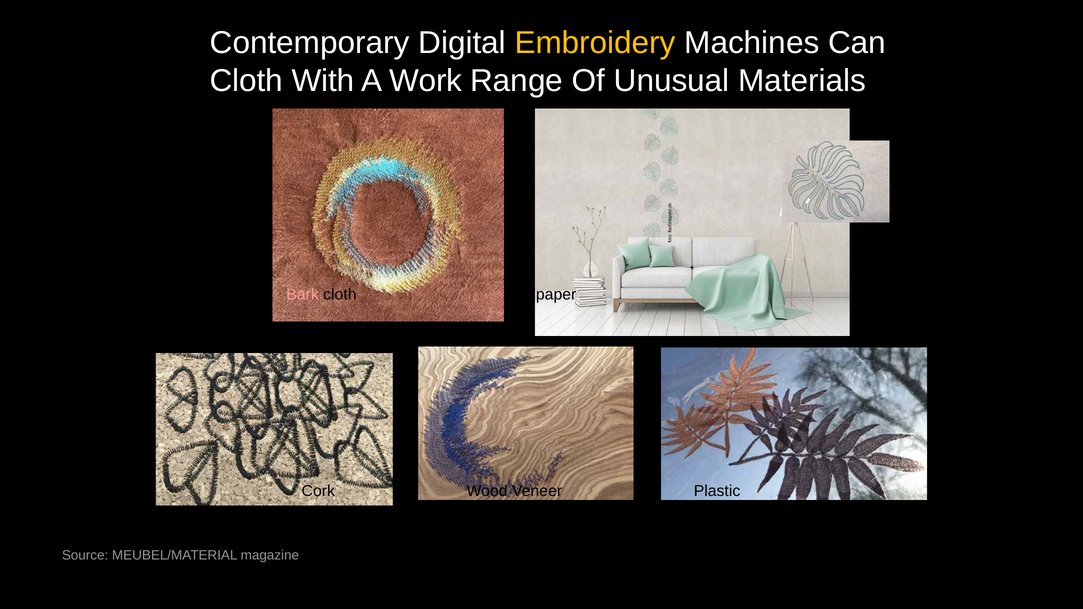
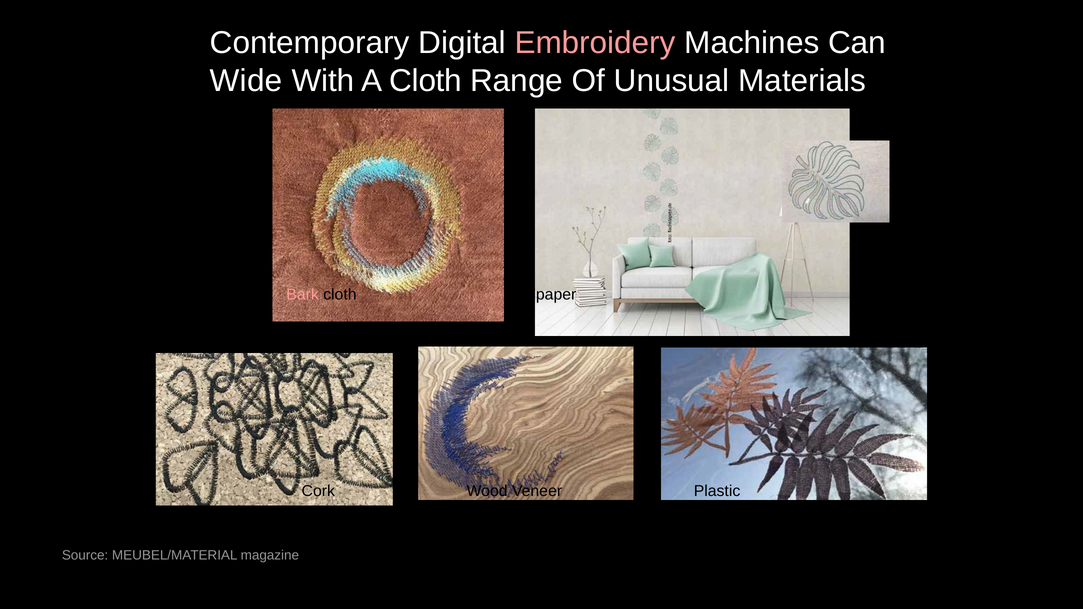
Embroidery colour: yellow -> pink
Cloth at (246, 81): Cloth -> Wide
A Work: Work -> Cloth
